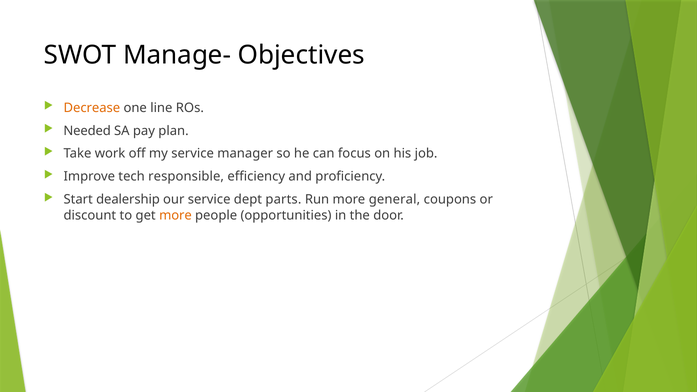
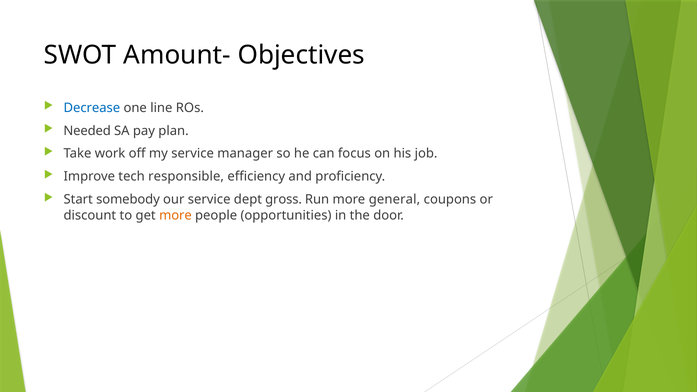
Manage-: Manage- -> Amount-
Decrease colour: orange -> blue
dealership: dealership -> somebody
parts: parts -> gross
